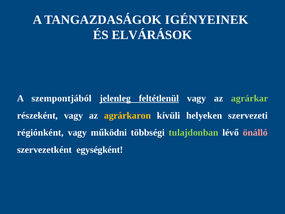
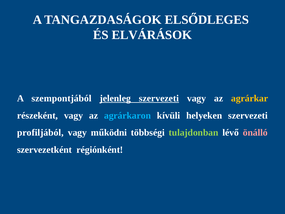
IGÉNYEINEK: IGÉNYEINEK -> ELSŐDLEGES
jelenleg feltétlenül: feltétlenül -> szervezeti
agrárkar colour: light green -> yellow
agrárkaron colour: yellow -> light blue
régiónként: régiónként -> profiljából
egységként: egységként -> régiónként
